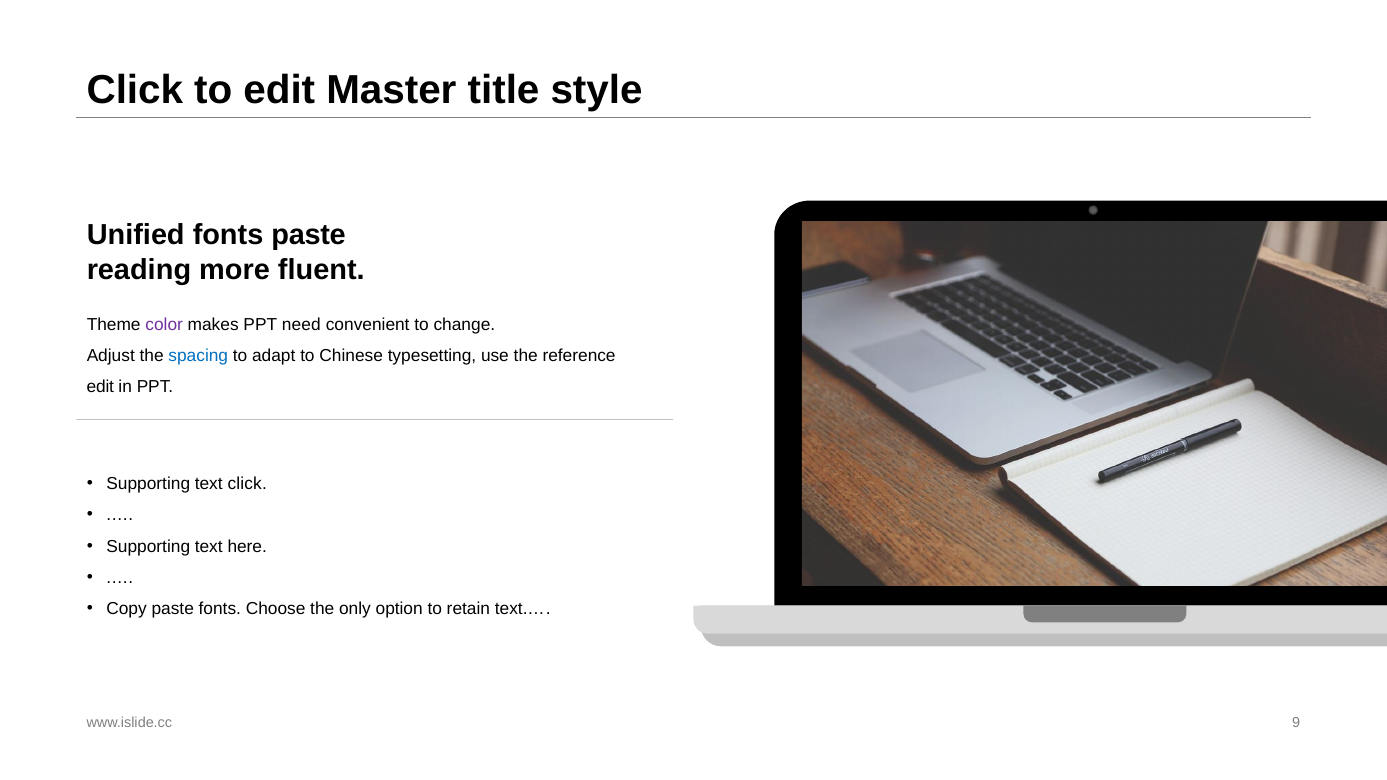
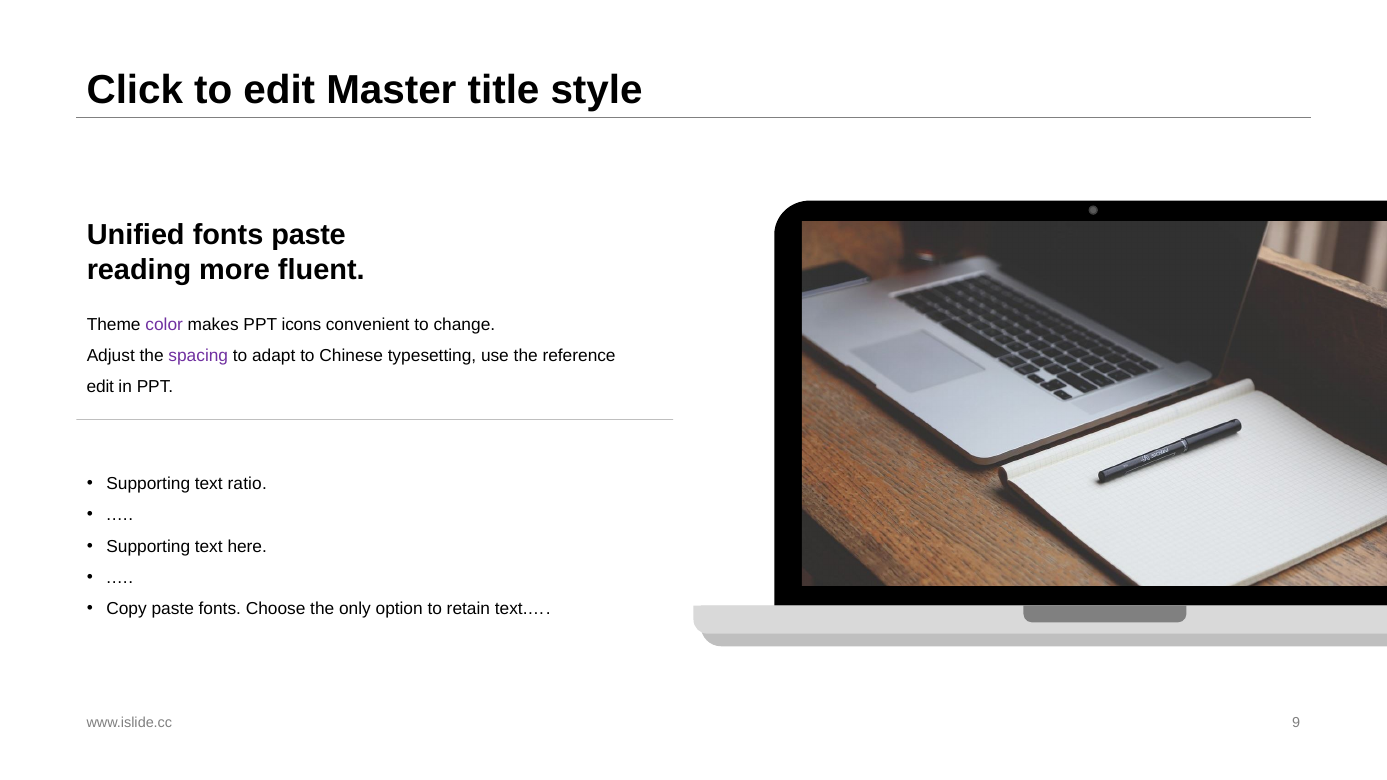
need: need -> icons
spacing colour: blue -> purple
text click: click -> ratio
